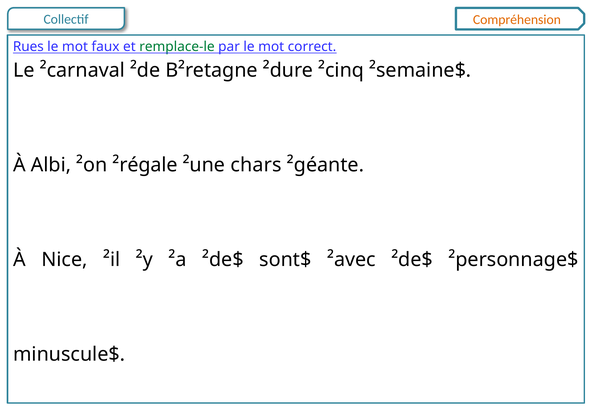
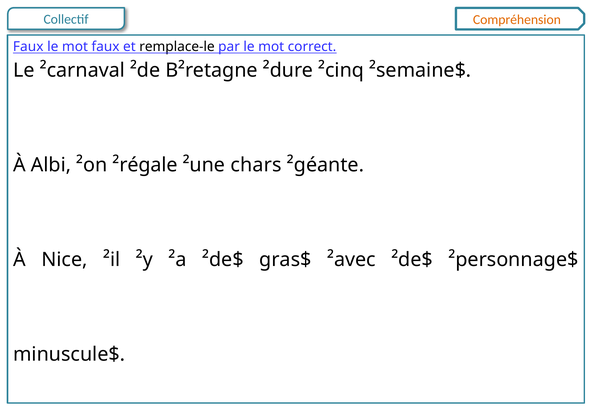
Rues at (28, 47): Rues -> Faux
remplace-le colour: green -> black
sont$: sont$ -> gras$
